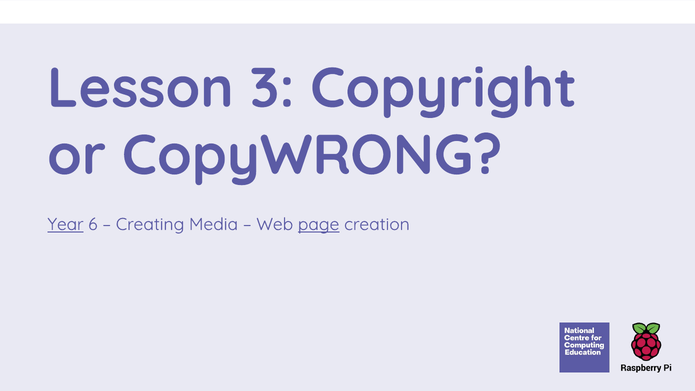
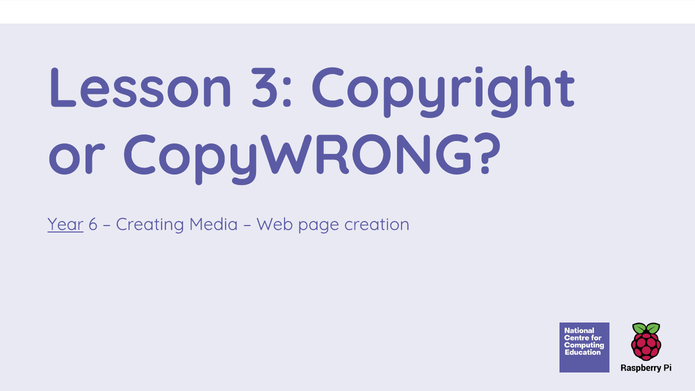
page underline: present -> none
